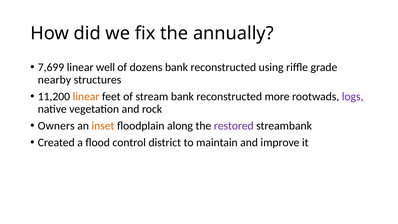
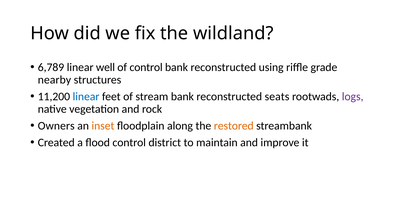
annually: annually -> wildland
7,699: 7,699 -> 6,789
of dozens: dozens -> control
linear at (86, 97) colour: orange -> blue
more: more -> seats
restored colour: purple -> orange
